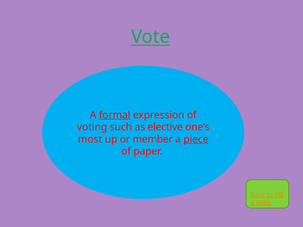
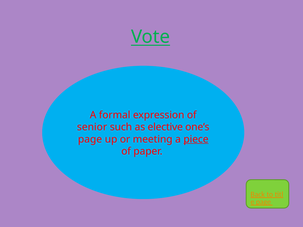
formal underline: present -> none
voting: voting -> senior
most at (90, 139): most -> page
member: member -> meeting
